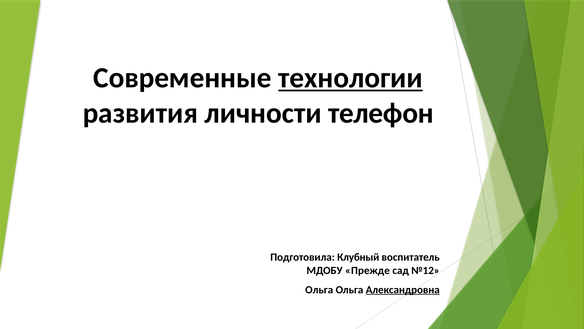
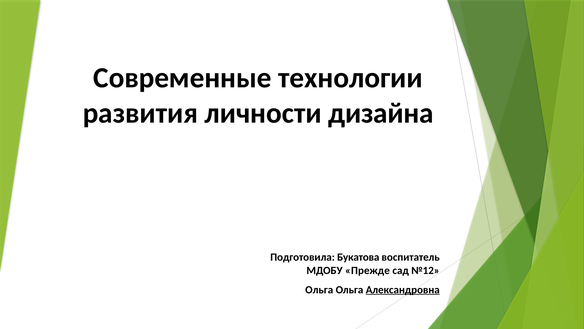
технологии underline: present -> none
телефон: телефон -> дизайна
Клубный: Клубный -> Букатова
